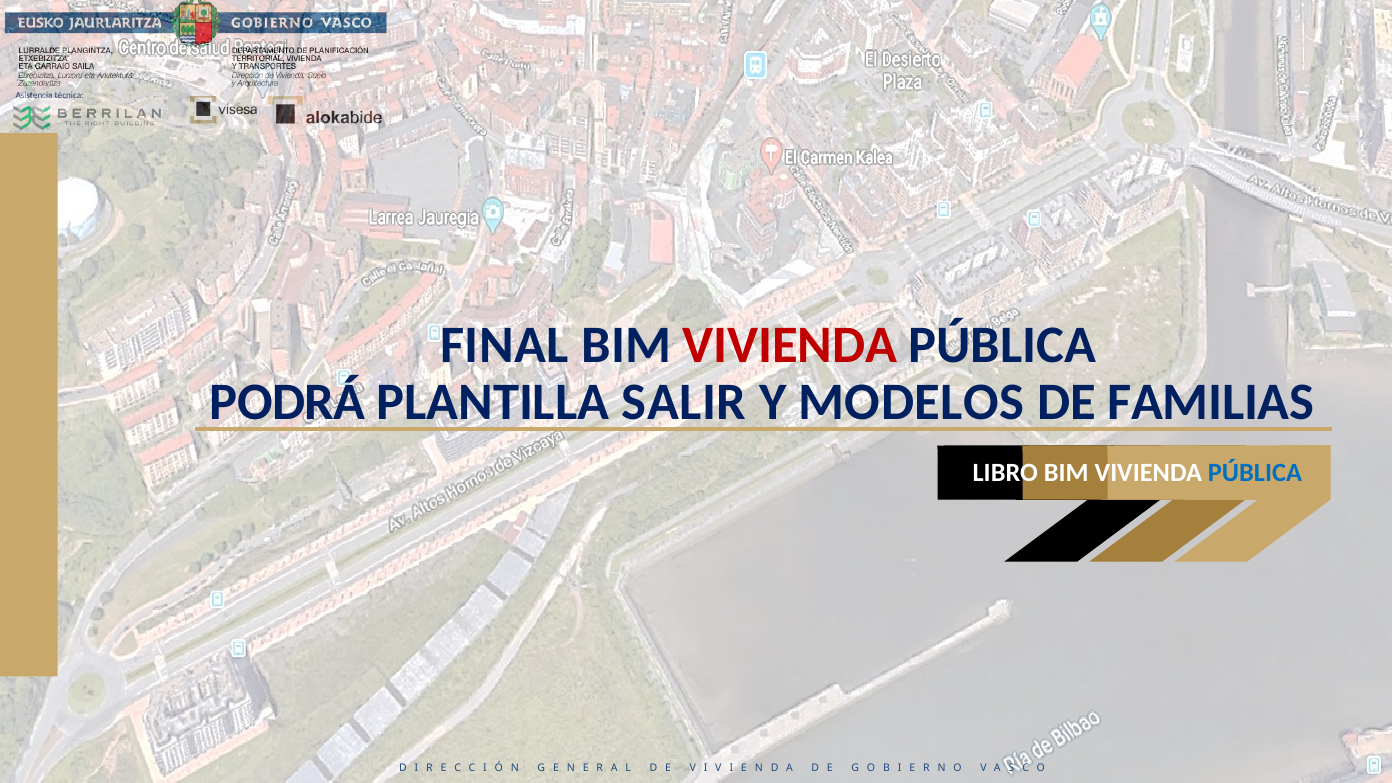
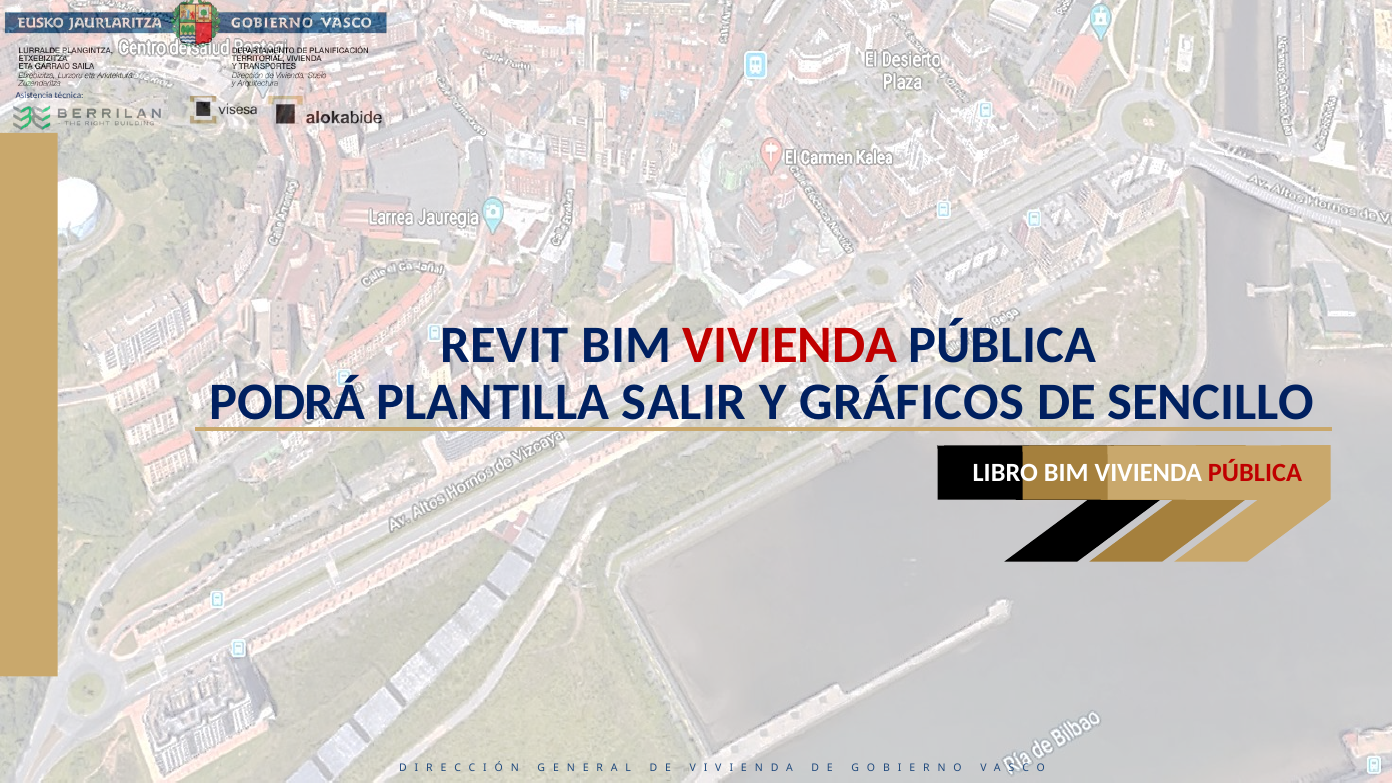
FINAL: FINAL -> REVIT
MODELOS: MODELOS -> GRÁFICOS
FAMILIAS: FAMILIAS -> SENCILLO
PÚBLICA at (1255, 473) colour: blue -> red
